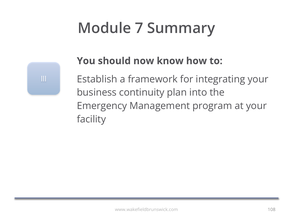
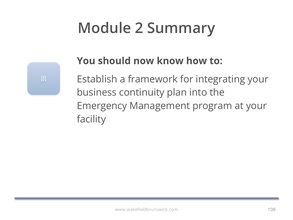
7: 7 -> 2
